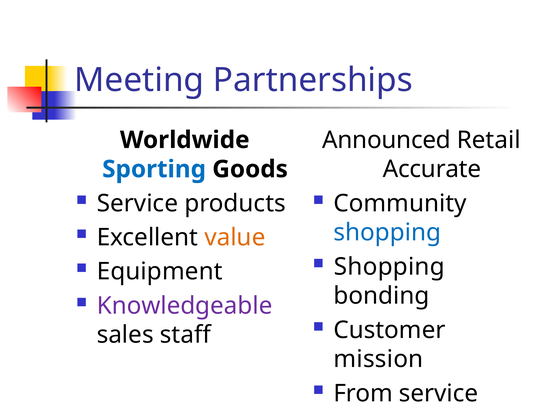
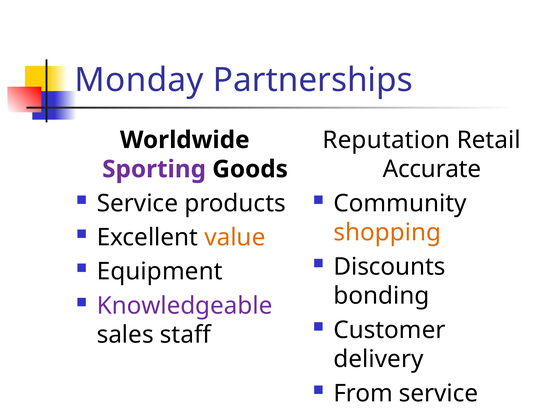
Meeting: Meeting -> Monday
Announced: Announced -> Reputation
Sporting colour: blue -> purple
shopping at (387, 232) colour: blue -> orange
Shopping at (389, 266): Shopping -> Discounts
mission: mission -> delivery
